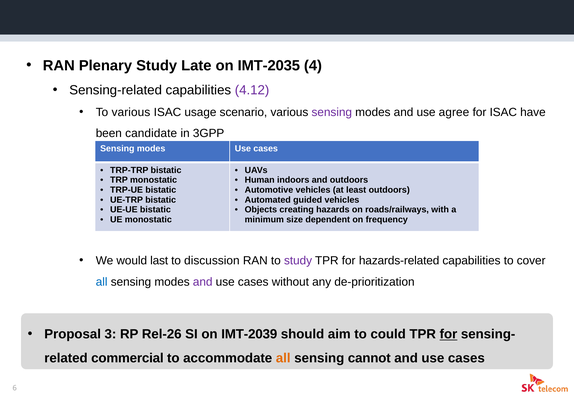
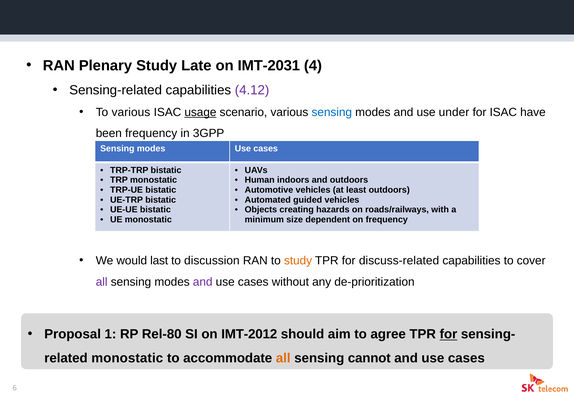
IMT-2035: IMT-2035 -> IMT-2031
usage underline: none -> present
sensing at (332, 112) colour: purple -> blue
agree: agree -> under
been candidate: candidate -> frequency
study at (298, 260) colour: purple -> orange
hazards-related: hazards-related -> discuss-related
all at (102, 281) colour: blue -> purple
3: 3 -> 1
Rel-26: Rel-26 -> Rel-80
IMT-2039: IMT-2039 -> IMT-2012
could: could -> agree
commercial at (127, 358): commercial -> monostatic
